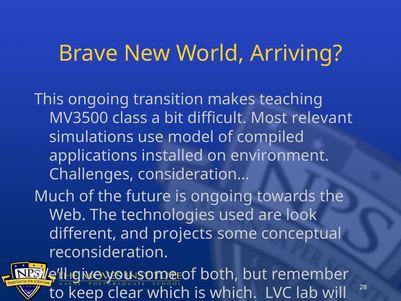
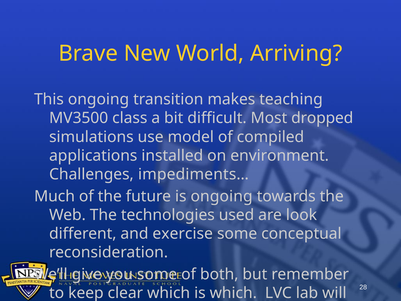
relevant: relevant -> dropped
consideration…: consideration… -> impediments…
projects: projects -> exercise
